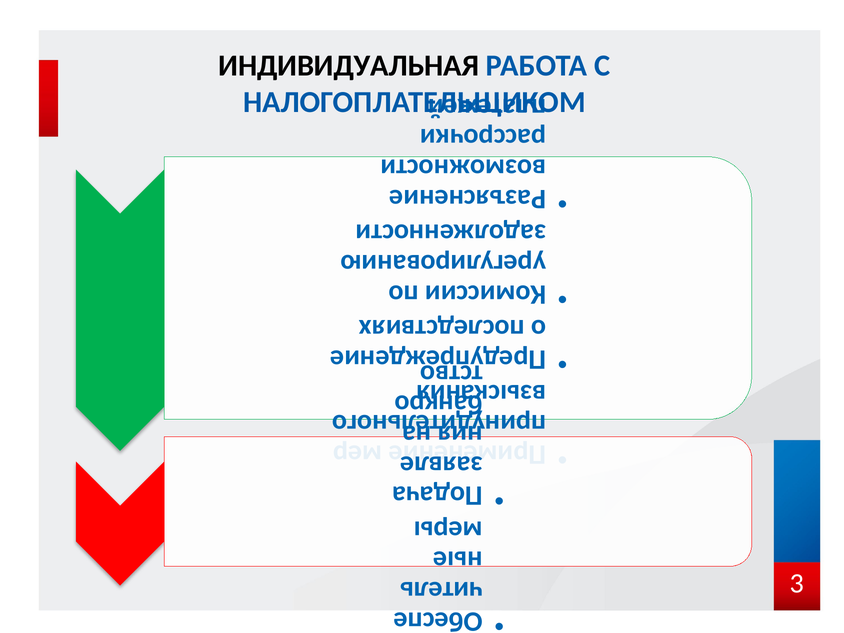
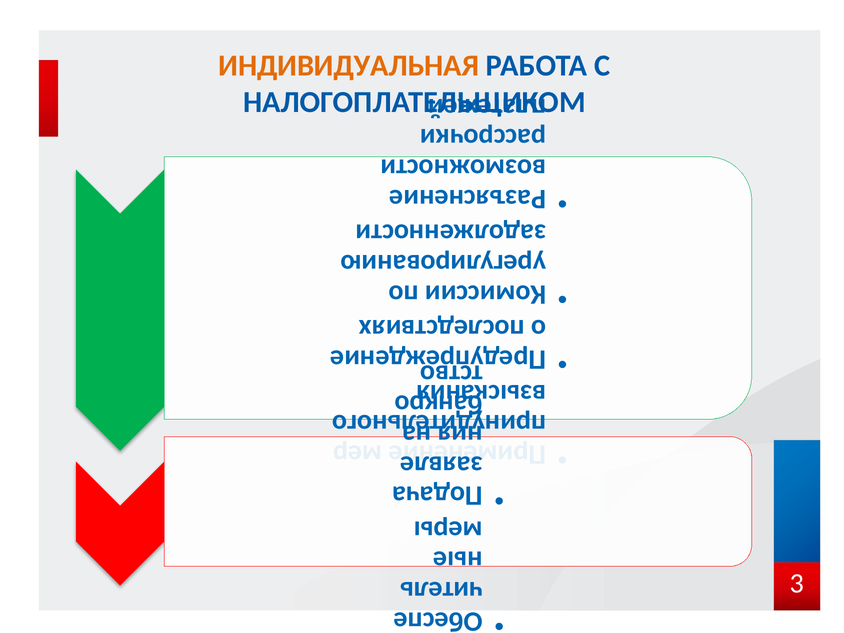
ИНДИВИДУАЛЬНАЯ colour: black -> orange
